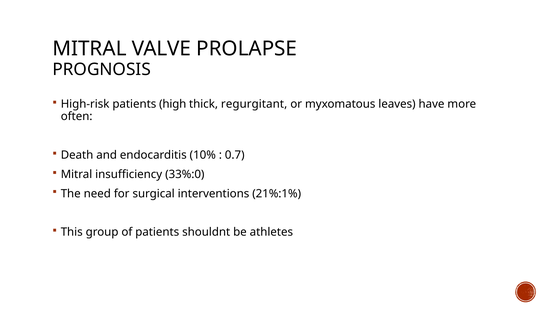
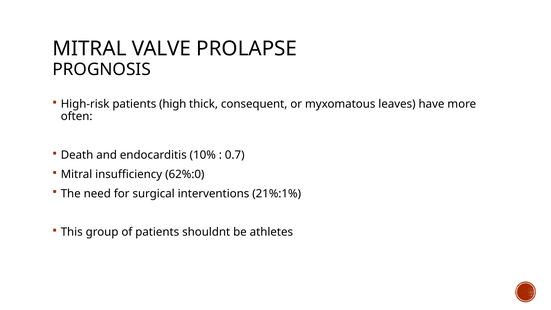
regurgitant: regurgitant -> consequent
33%:0: 33%:0 -> 62%:0
